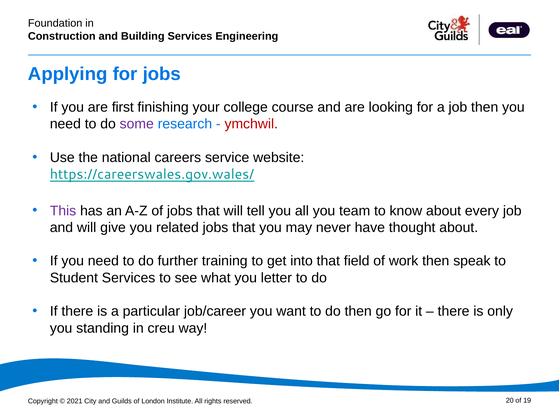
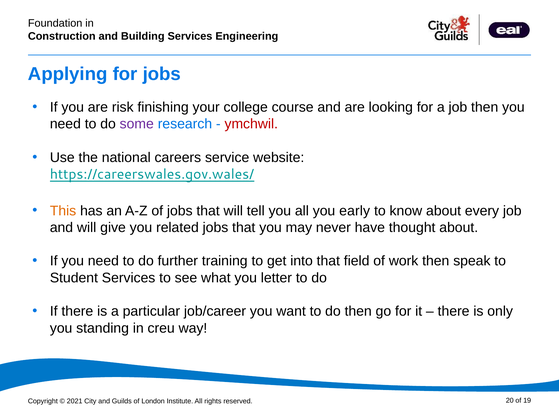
first: first -> risk
This colour: purple -> orange
team: team -> early
